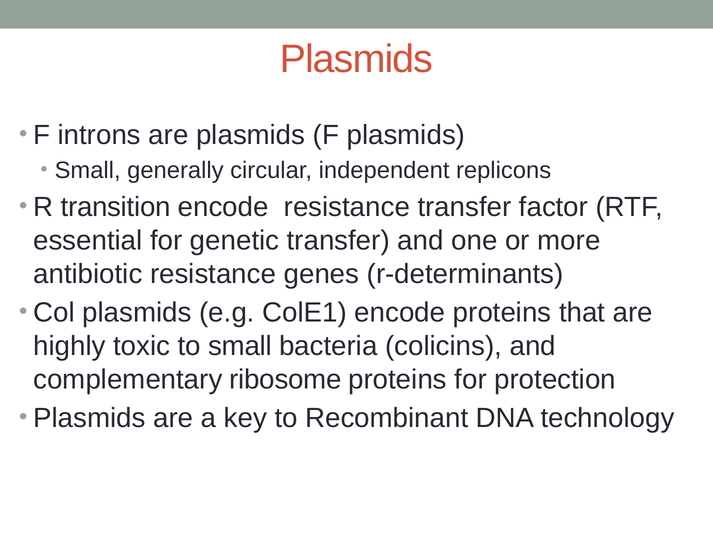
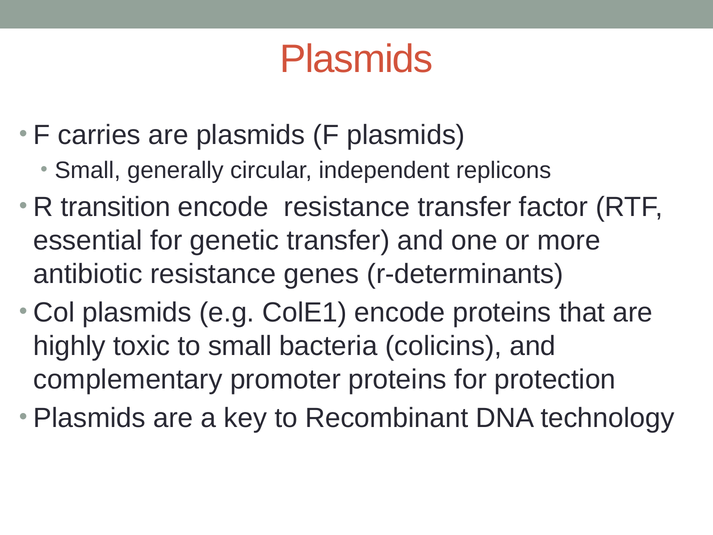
introns: introns -> carries
ribosome: ribosome -> promoter
